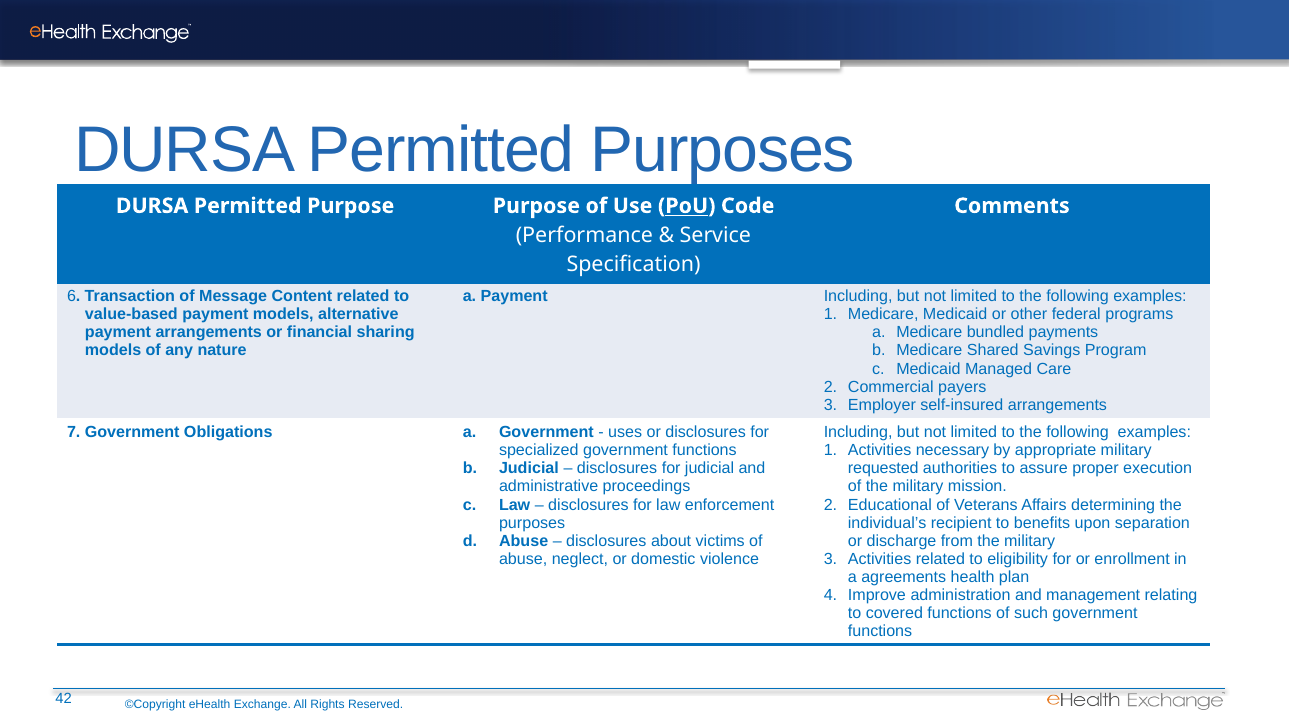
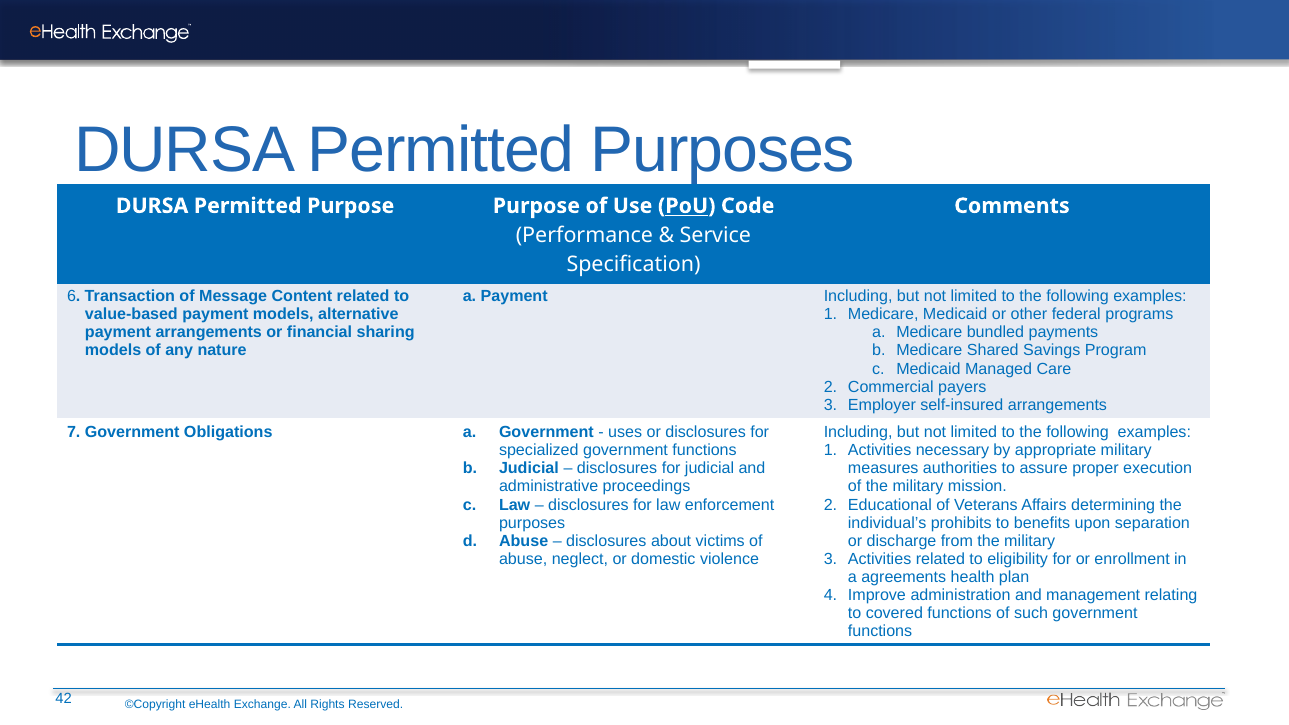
requested: requested -> measures
recipient: recipient -> prohibits
